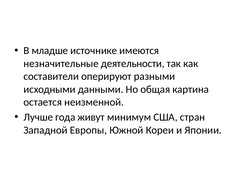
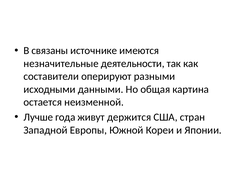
младше: младше -> связаны
минимум: минимум -> держится
